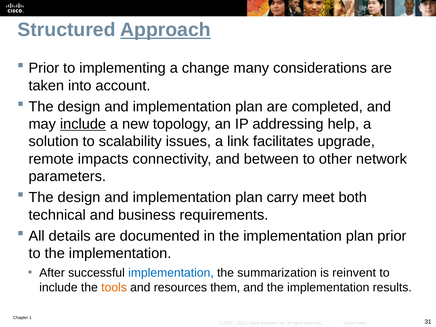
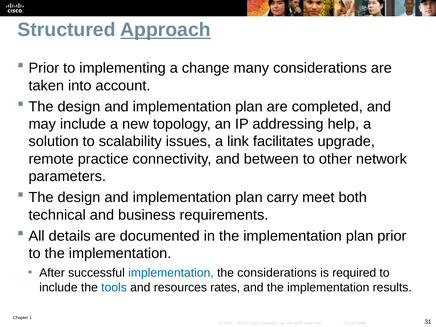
include at (83, 124) underline: present -> none
impacts: impacts -> practice
the summarization: summarization -> considerations
reinvent: reinvent -> required
tools colour: orange -> blue
them: them -> rates
